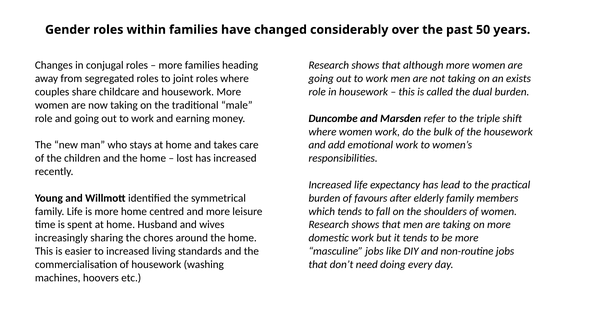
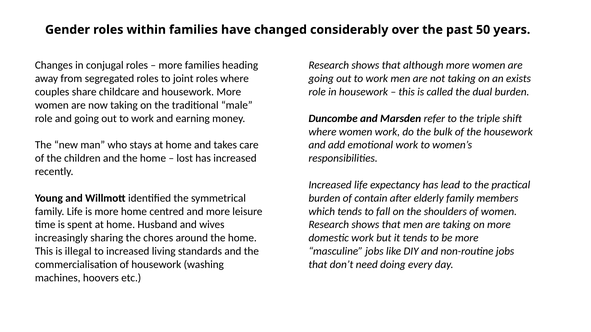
favours: favours -> contain
easier: easier -> illegal
